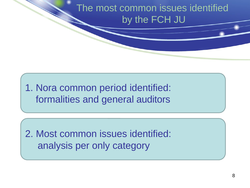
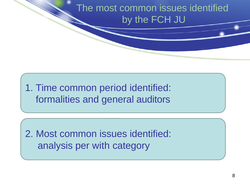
Nora: Nora -> Time
only: only -> with
